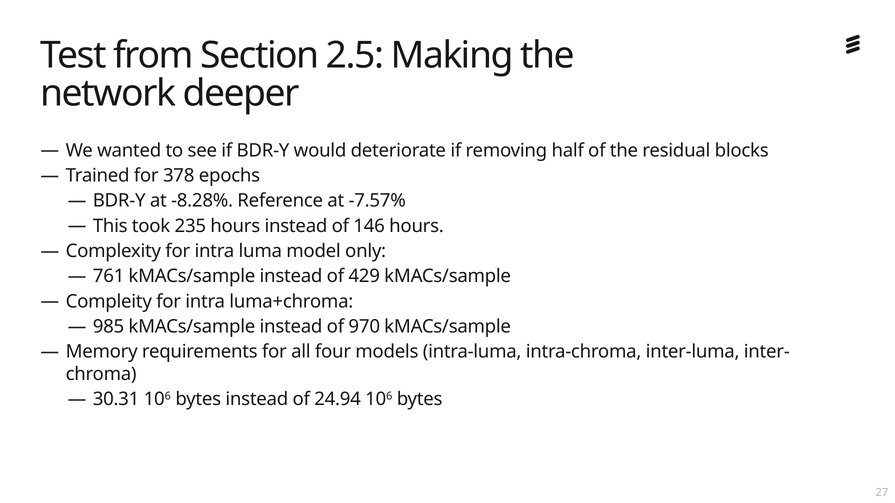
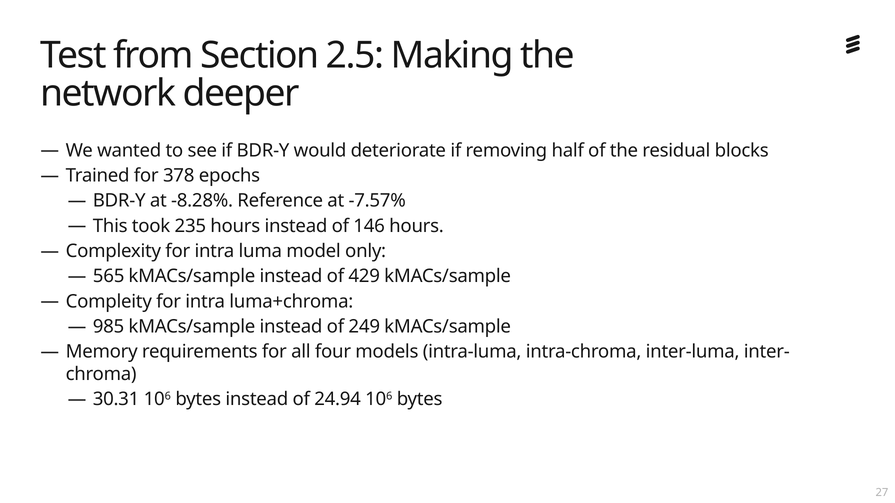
761: 761 -> 565
970: 970 -> 249
